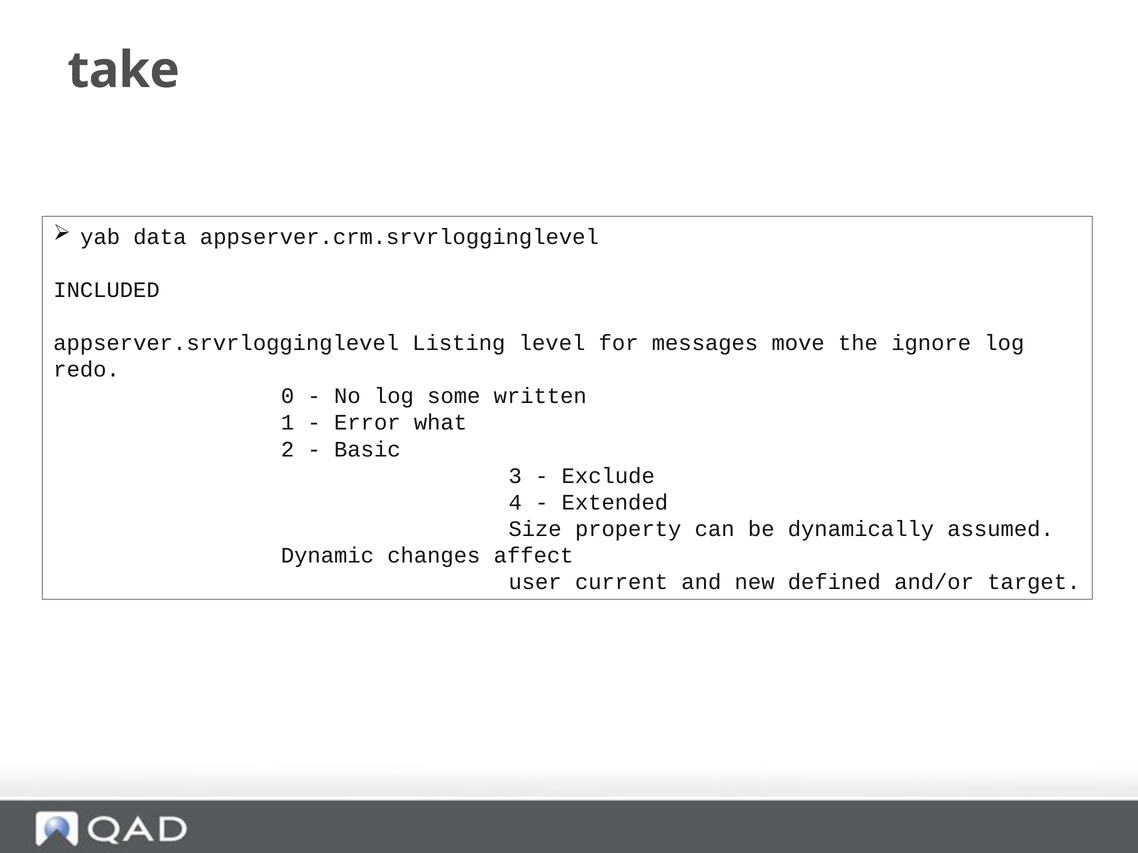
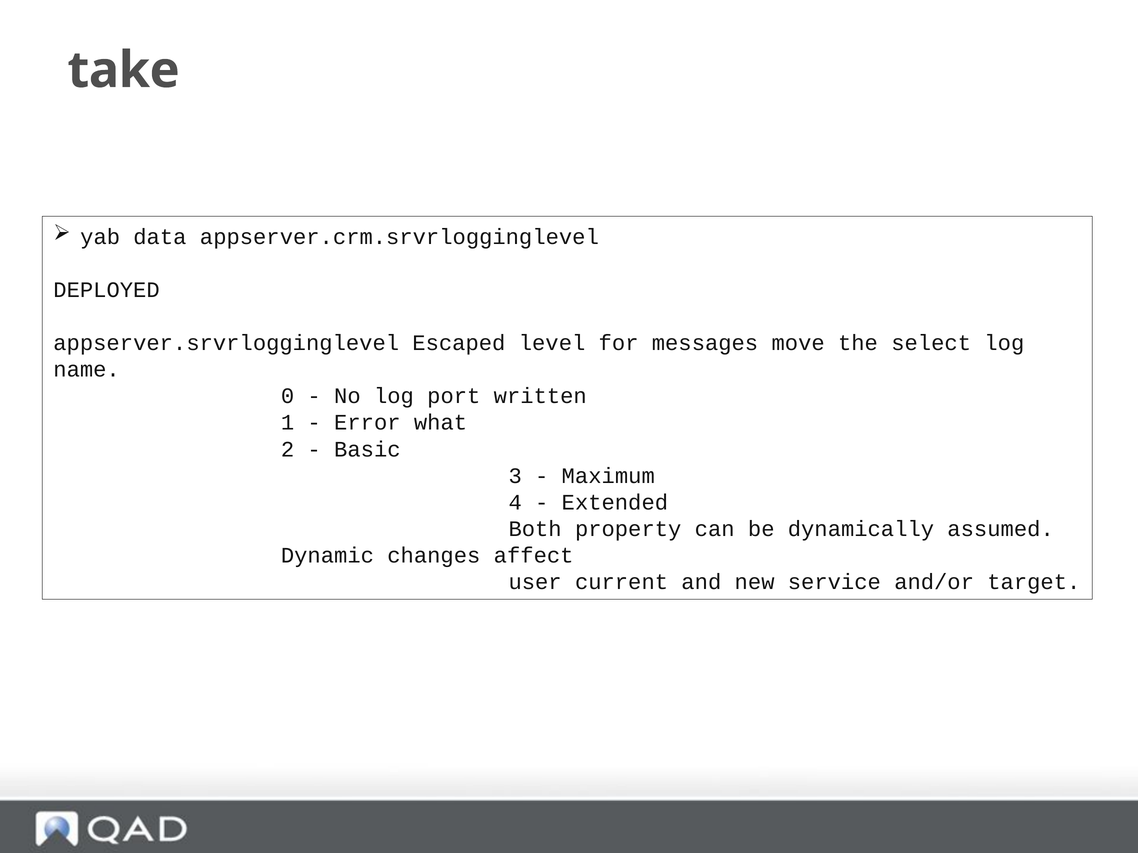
INCLUDED: INCLUDED -> DEPLOYED
Listing: Listing -> Escaped
ignore: ignore -> select
redo: redo -> name
some: some -> port
Exclude: Exclude -> Maximum
Size: Size -> Both
defined: defined -> service
